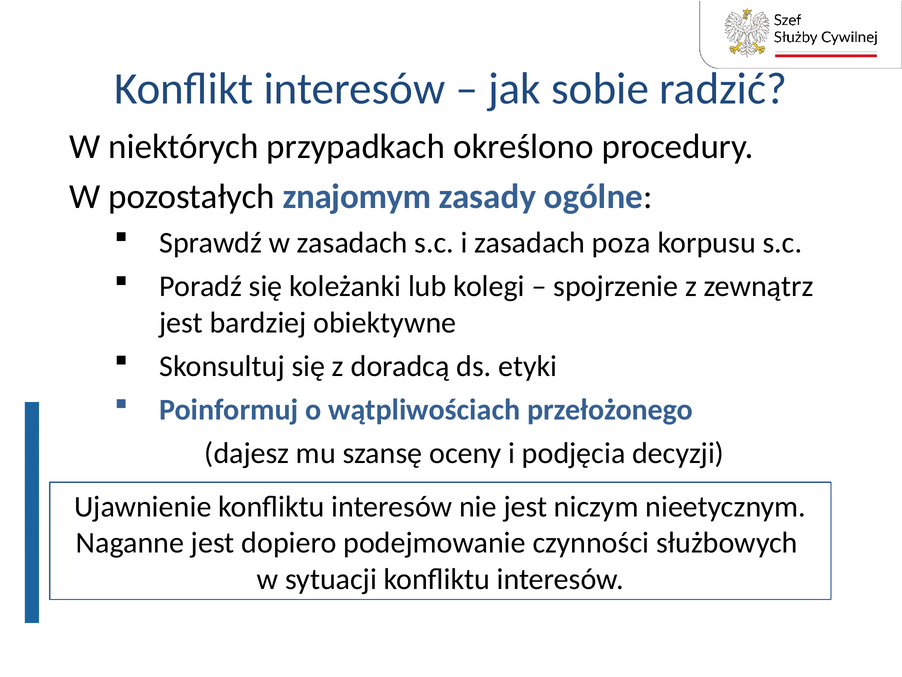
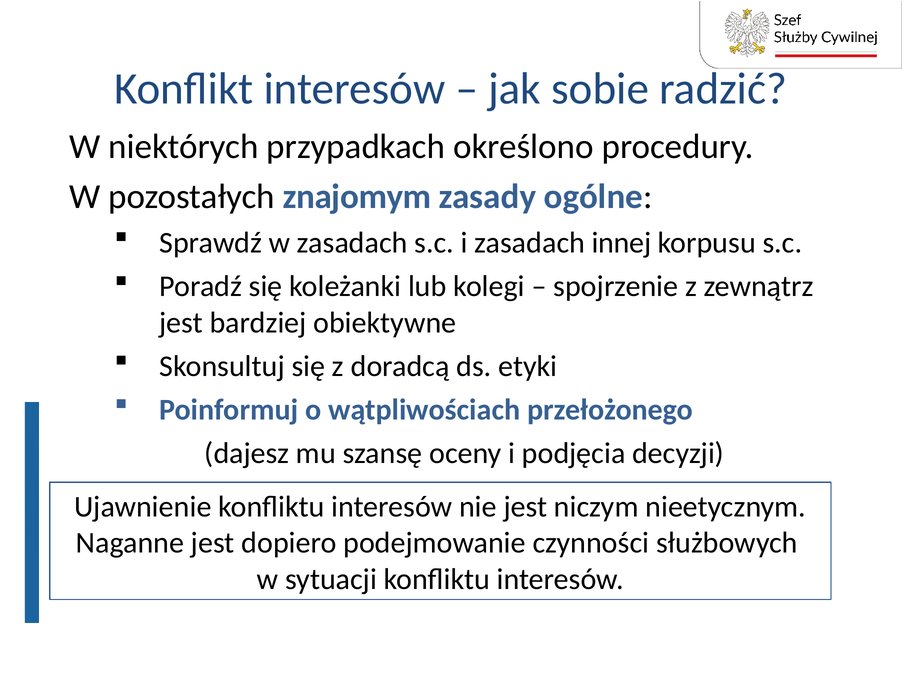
poza: poza -> innej
